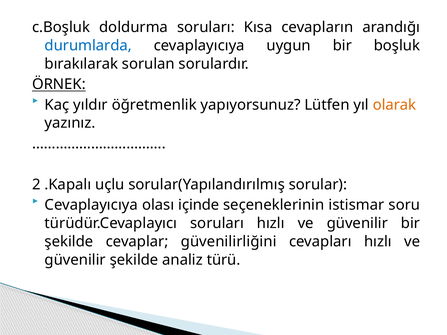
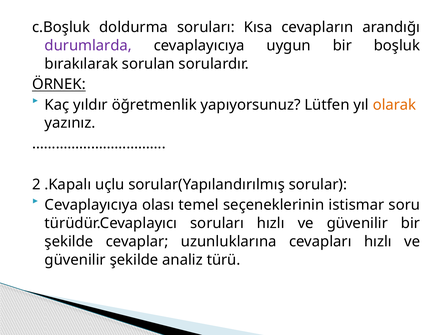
durumlarda colour: blue -> purple
içinde: içinde -> temel
güvenilirliğini: güvenilirliğini -> uzunluklarına
